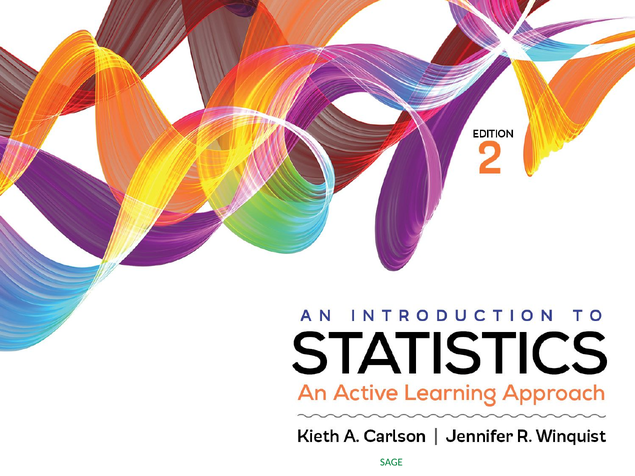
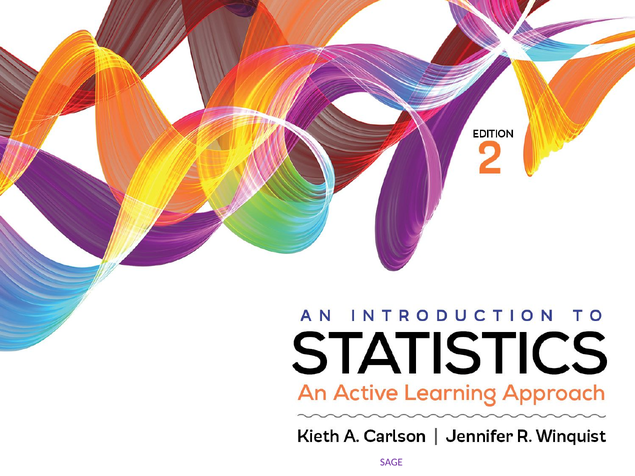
SAGE colour: green -> purple
